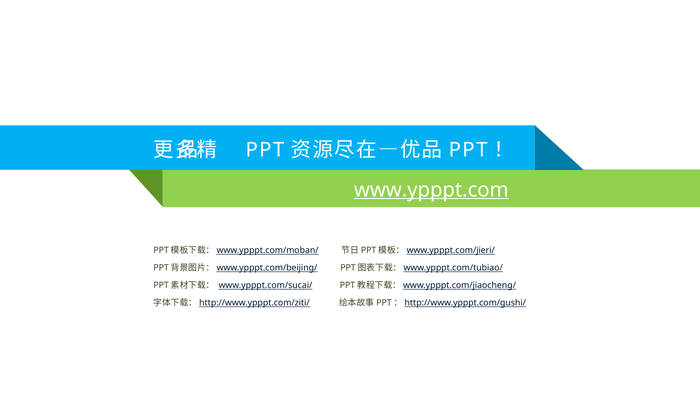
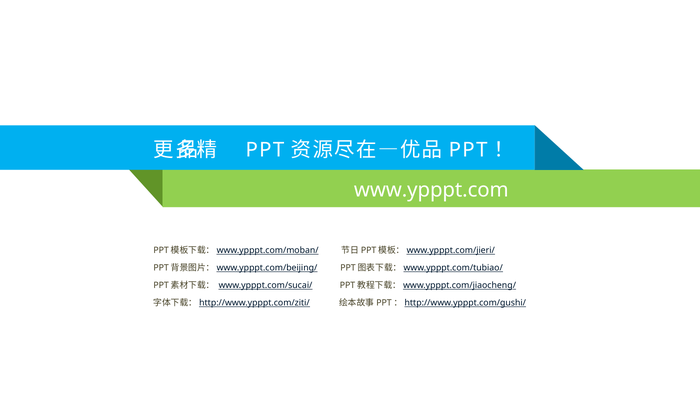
www.ypppt.com underline: present -> none
